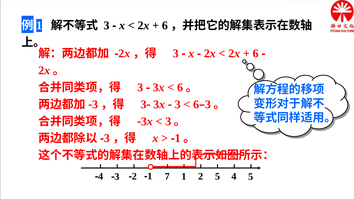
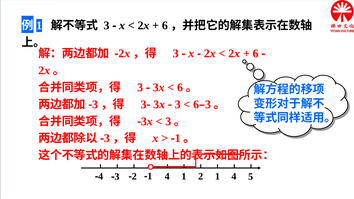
7 at (167, 176): 7 -> 4
2 5: 5 -> 1
